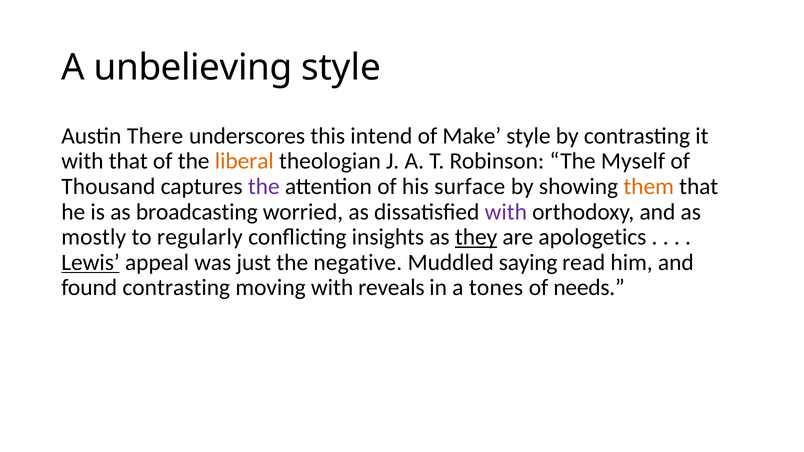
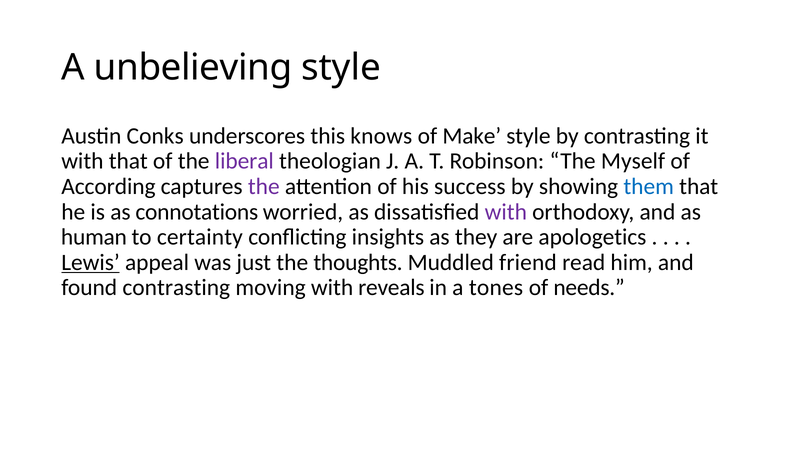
There: There -> Conks
intend: intend -> knows
liberal colour: orange -> purple
Thousand: Thousand -> According
surface: surface -> success
them colour: orange -> blue
broadcasting: broadcasting -> connotations
mostly: mostly -> human
regularly: regularly -> certainty
they underline: present -> none
negative: negative -> thoughts
saying: saying -> friend
